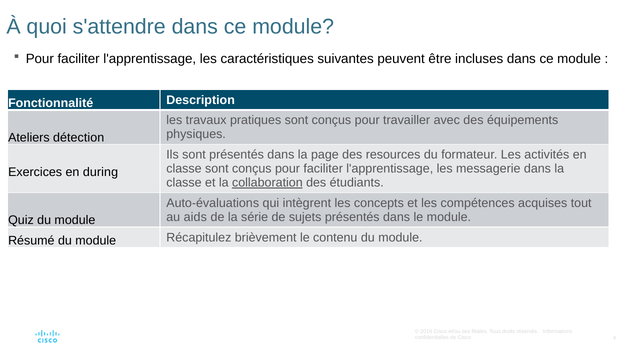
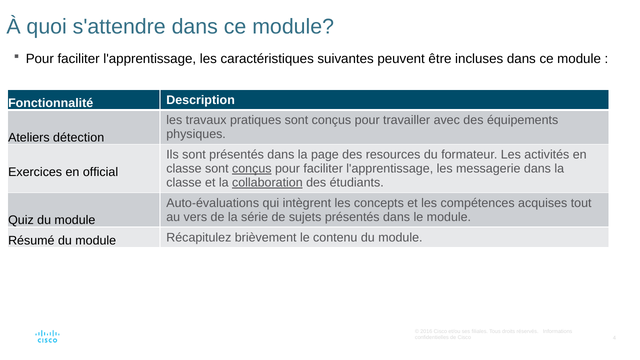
conçus at (252, 169) underline: none -> present
during: during -> official
aids: aids -> vers
